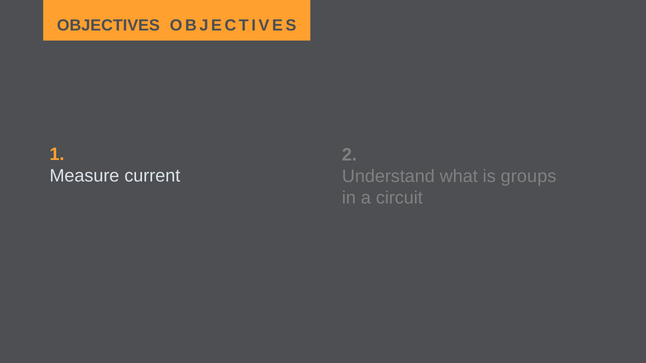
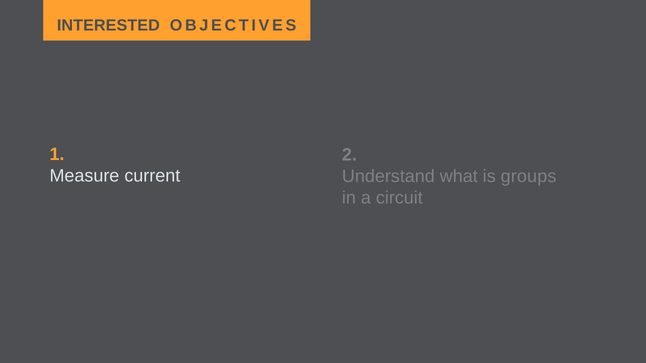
OBJECTIVES at (108, 26): OBJECTIVES -> INTERESTED
